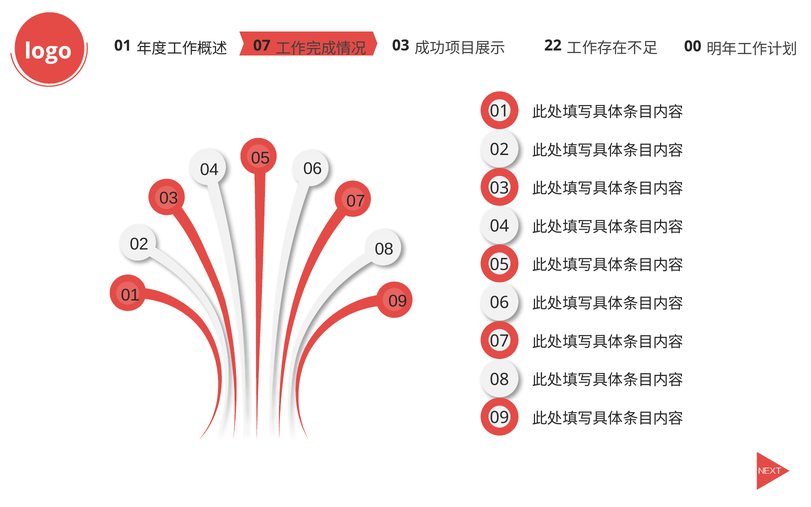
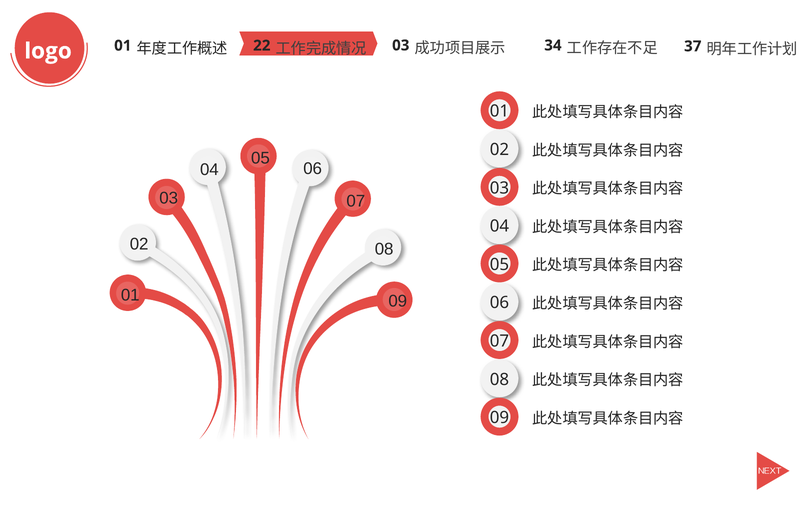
07 at (262, 46): 07 -> 22
22: 22 -> 34
00: 00 -> 37
